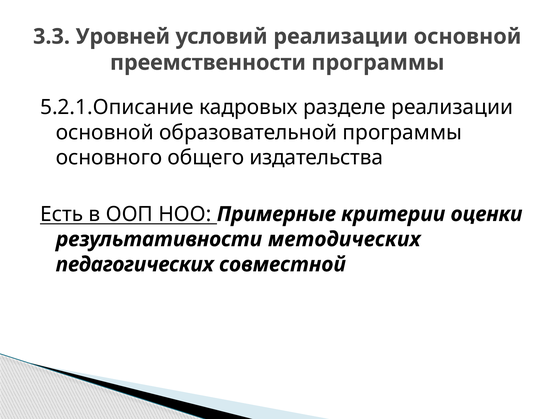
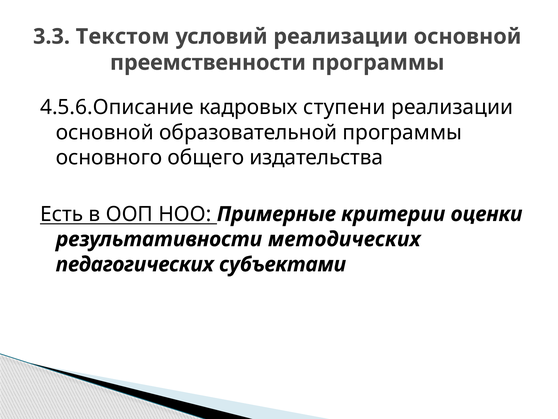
Уровней: Уровней -> Текстом
5.2.1.Описание: 5.2.1.Описание -> 4.5.6.Описание
разделе: разделе -> ступени
совместной: совместной -> субъектами
